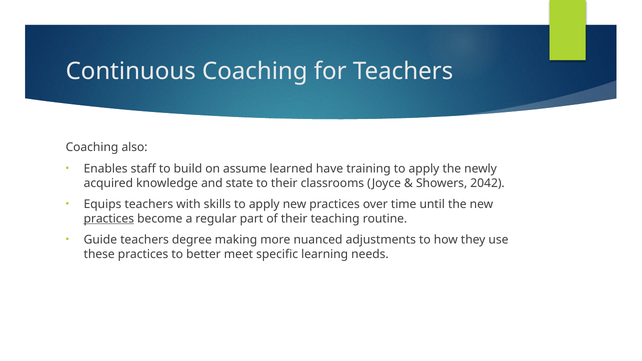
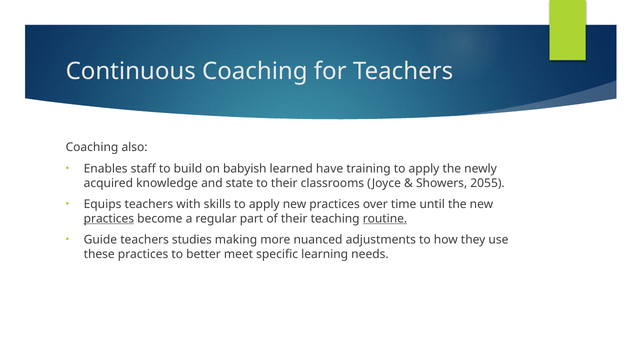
assume: assume -> babyish
2042: 2042 -> 2055
routine underline: none -> present
degree: degree -> studies
